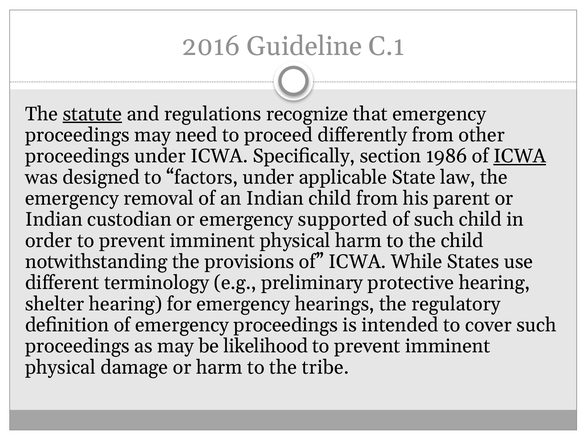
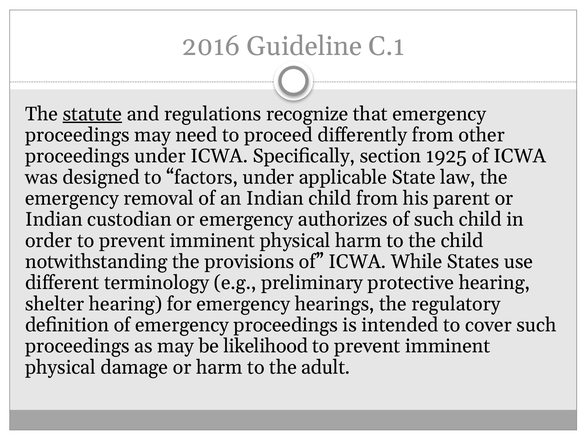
1986: 1986 -> 1925
ICWA at (520, 156) underline: present -> none
supported: supported -> authorizes
tribe: tribe -> adult
